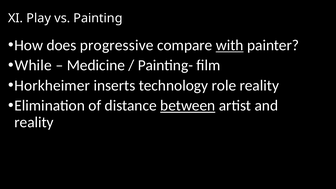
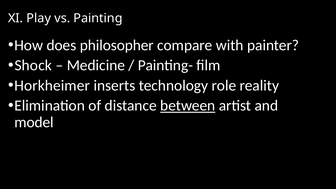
progressive: progressive -> philosopher
with underline: present -> none
While: While -> Shock
reality at (34, 122): reality -> model
